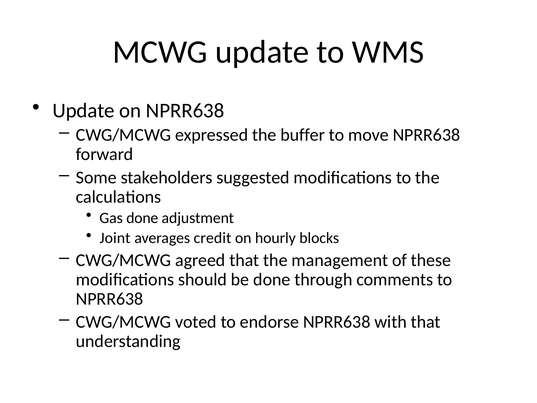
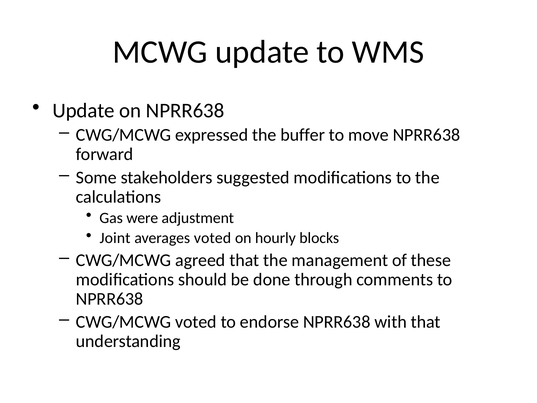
Gas done: done -> were
averages credit: credit -> voted
